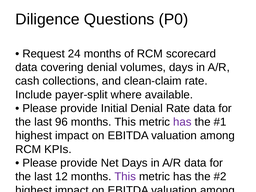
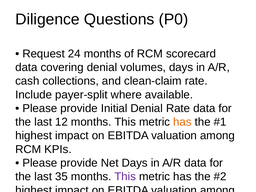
96: 96 -> 12
has at (182, 122) colour: purple -> orange
12: 12 -> 35
